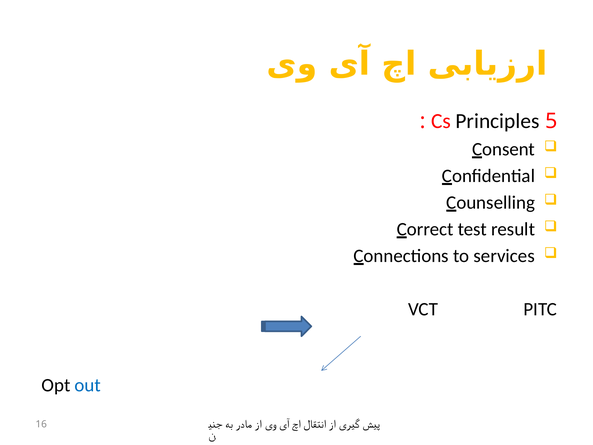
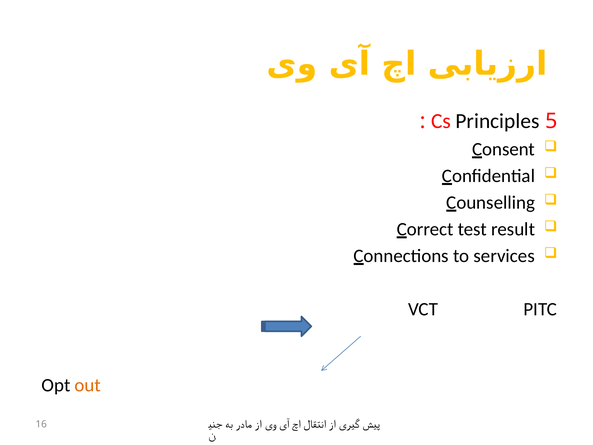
out colour: blue -> orange
